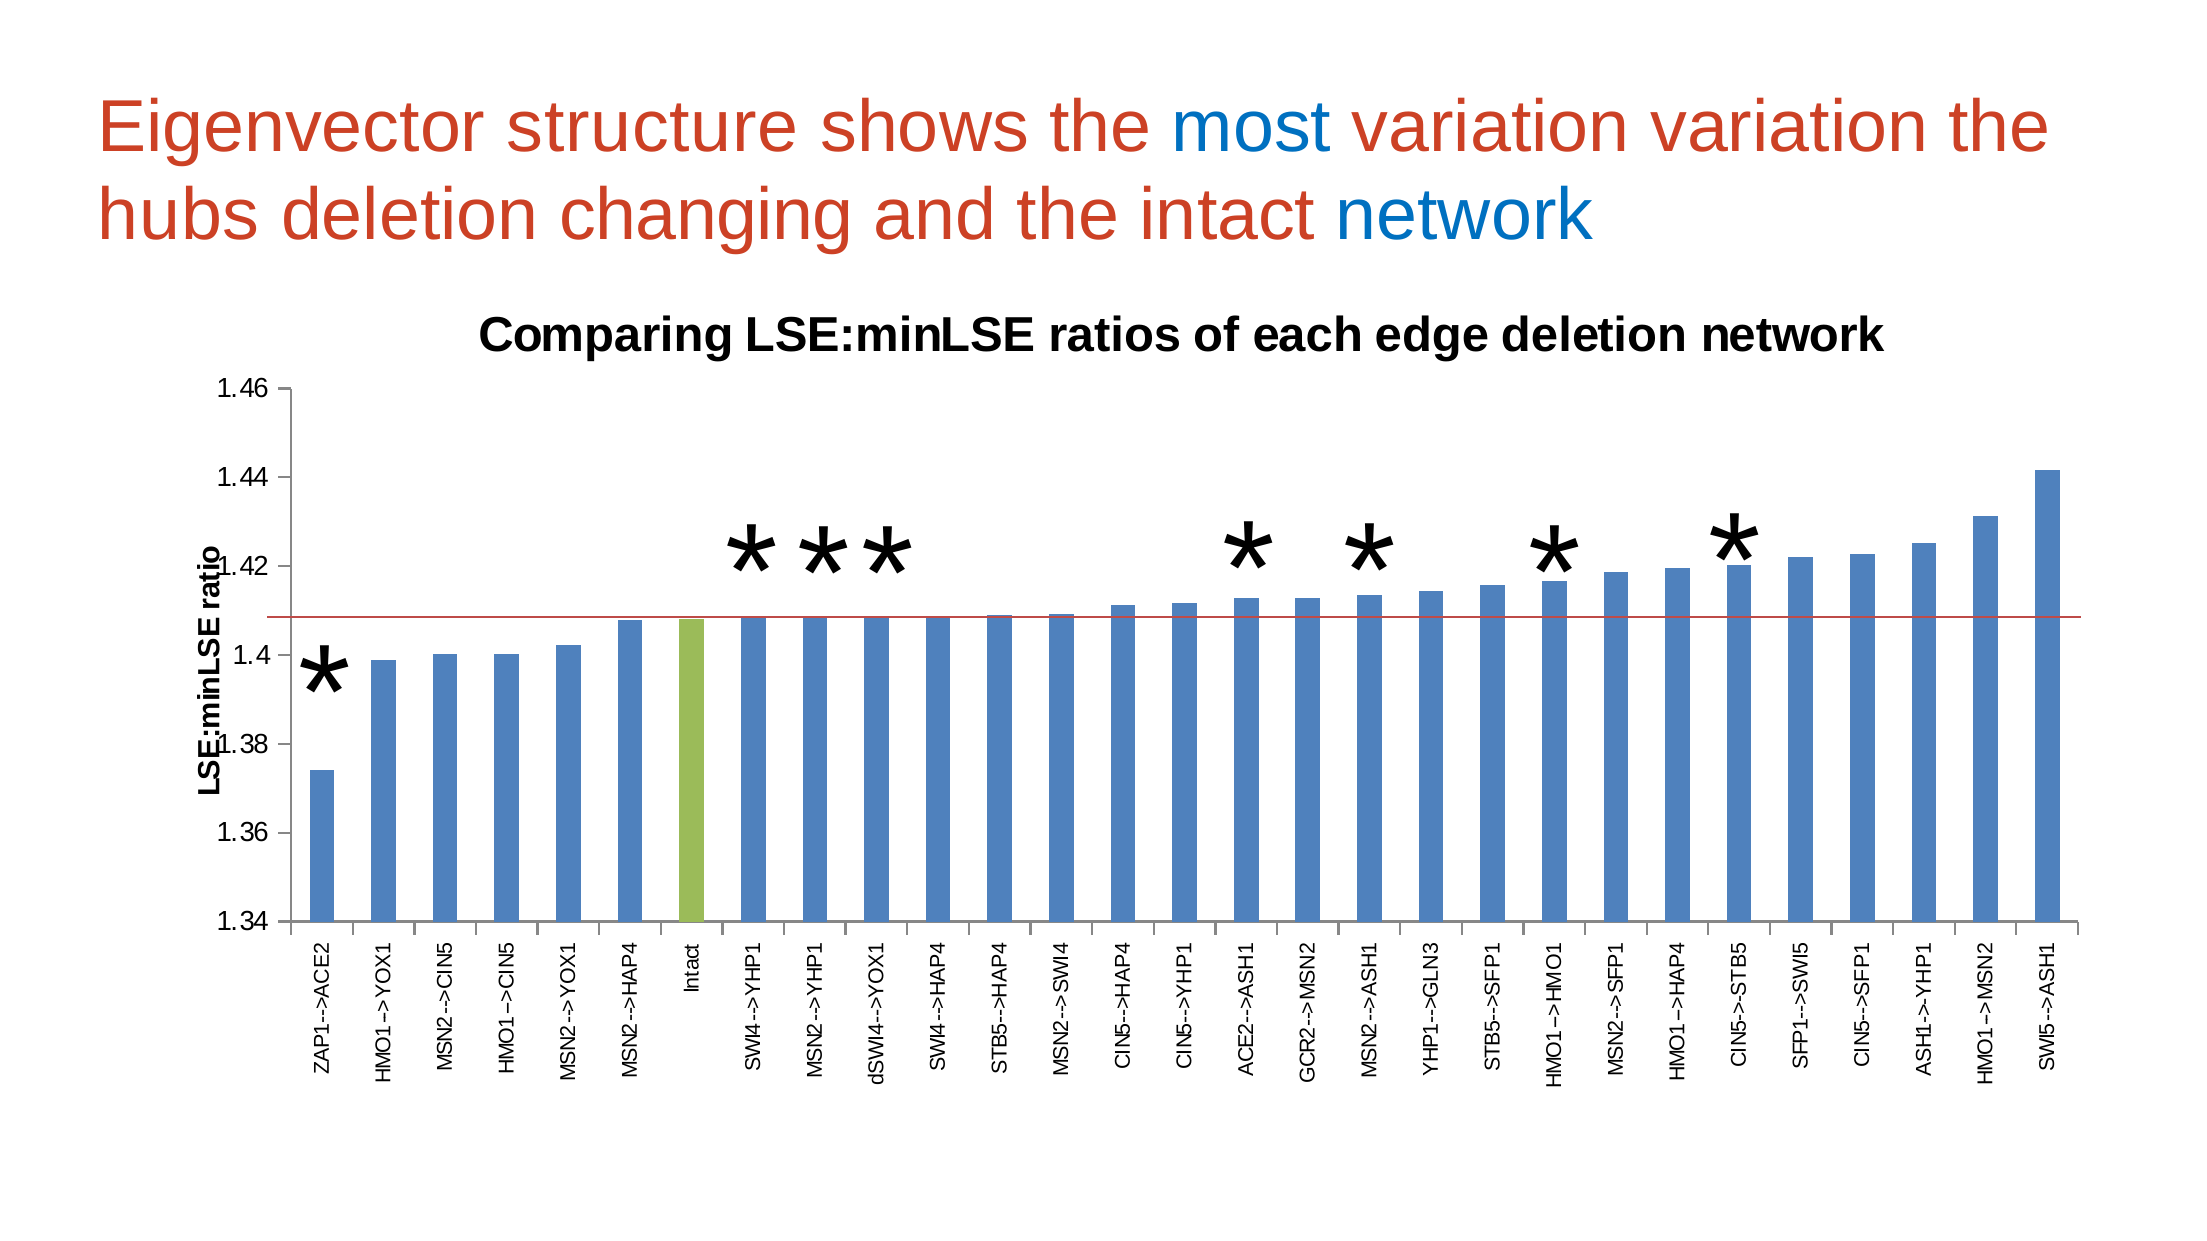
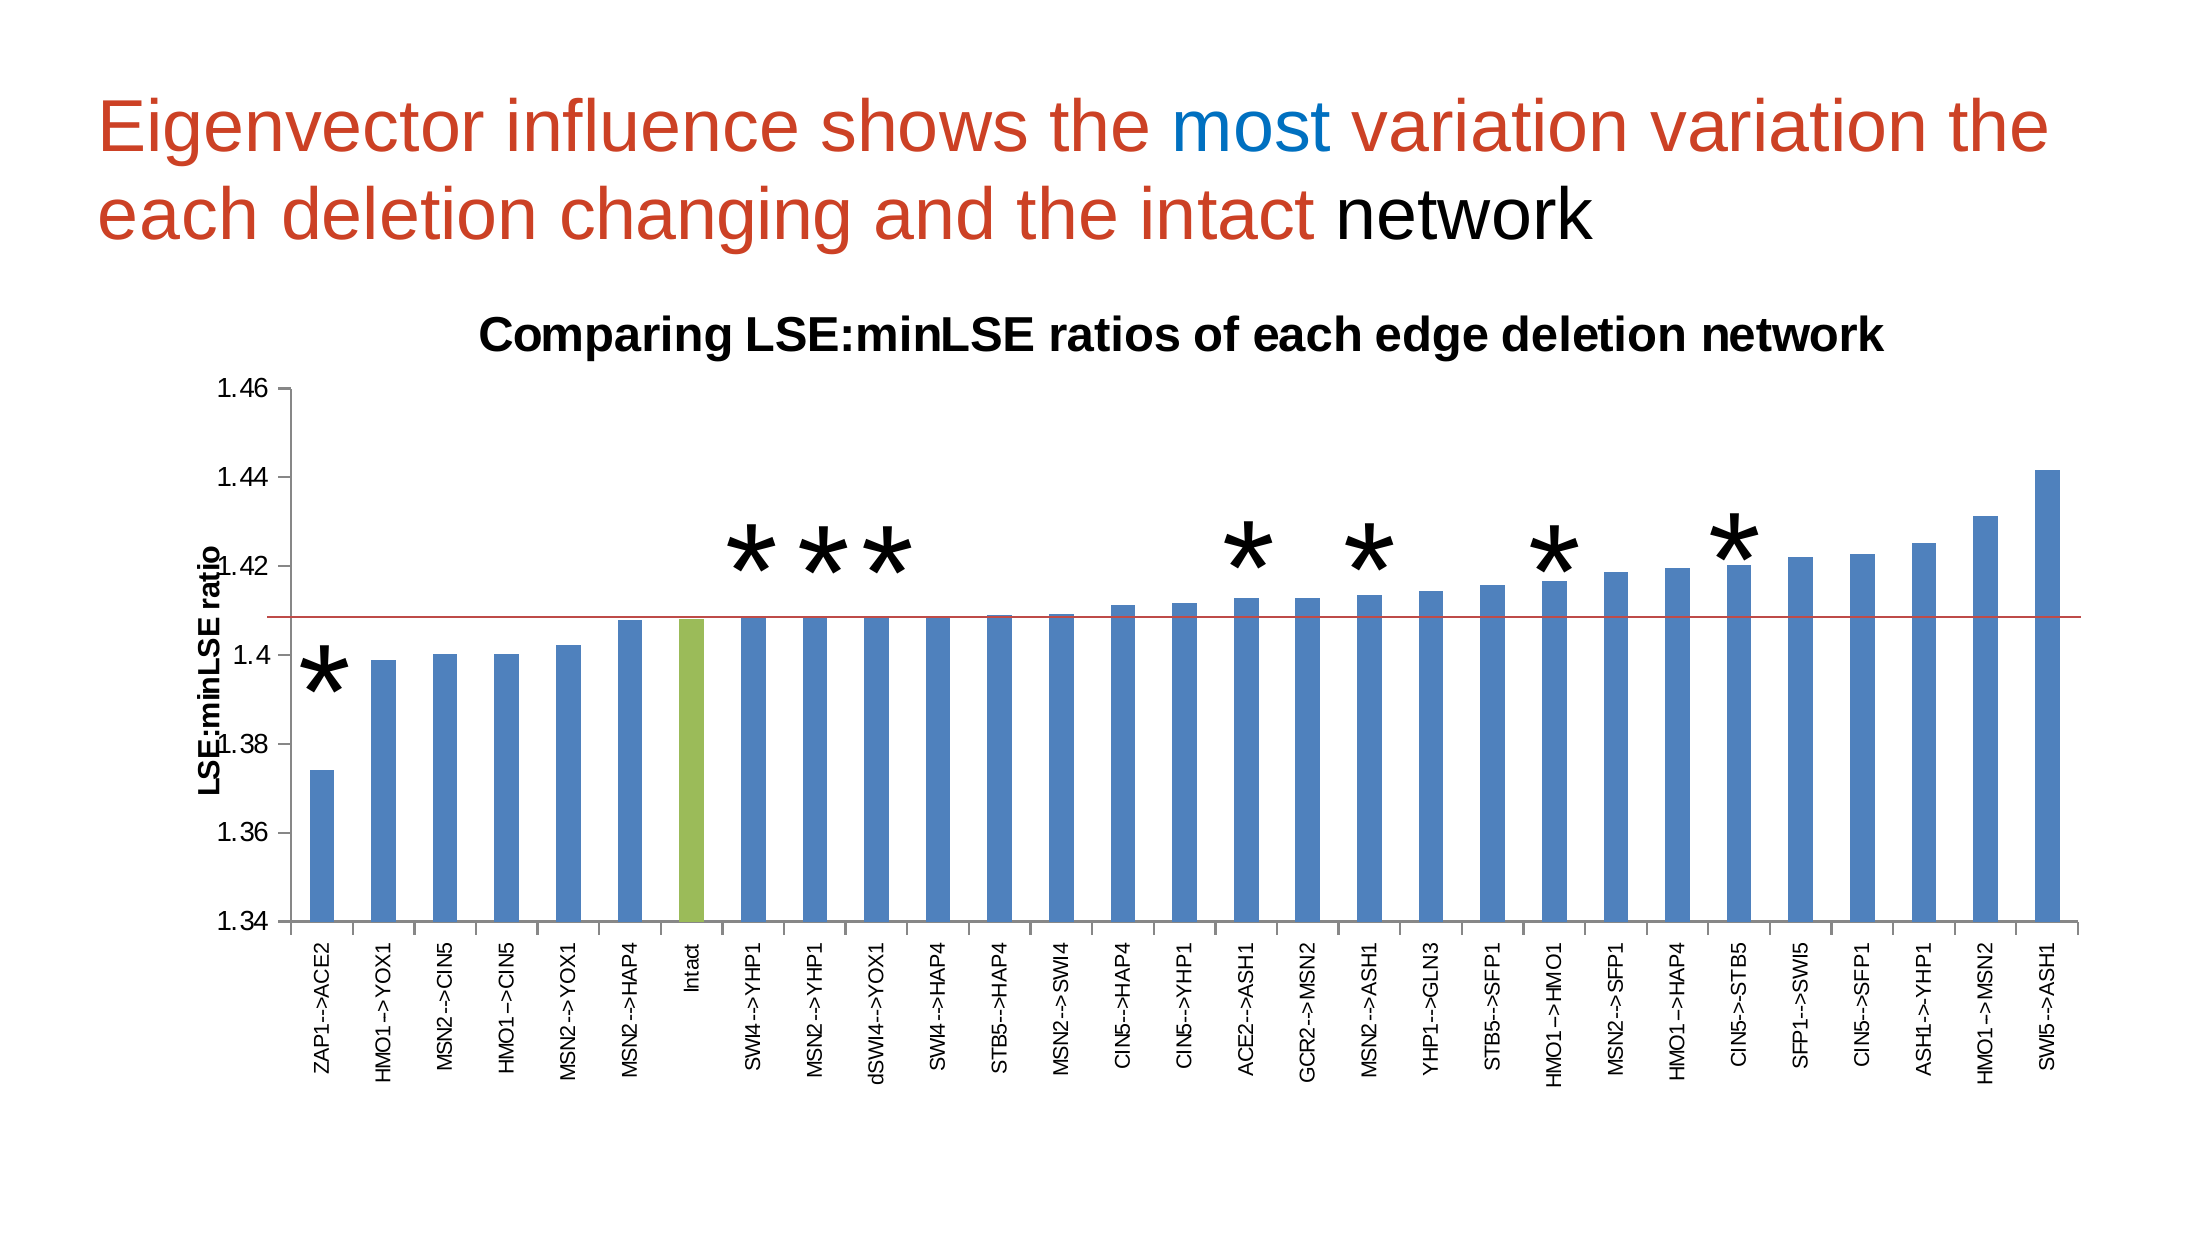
structure: structure -> influence
hubs at (179, 216): hubs -> each
network at (1464, 216) colour: blue -> black
